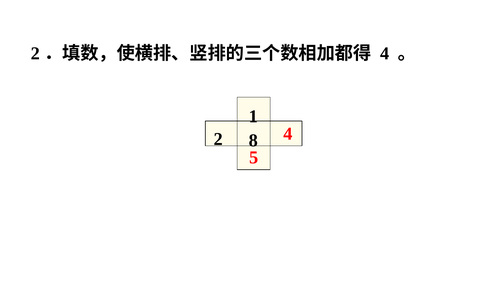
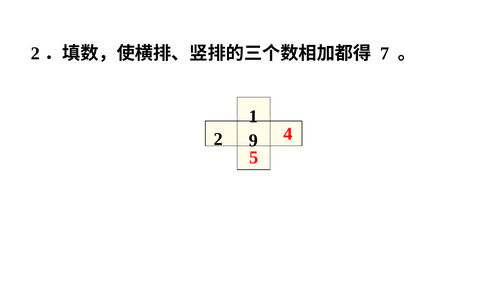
4 at (385, 53): 4 -> 7
8: 8 -> 9
